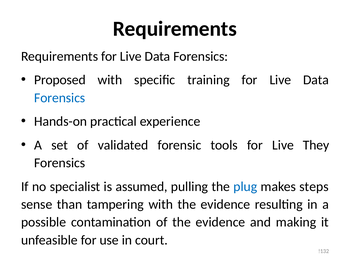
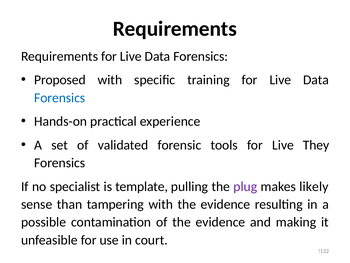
assumed: assumed -> template
plug colour: blue -> purple
steps: steps -> likely
